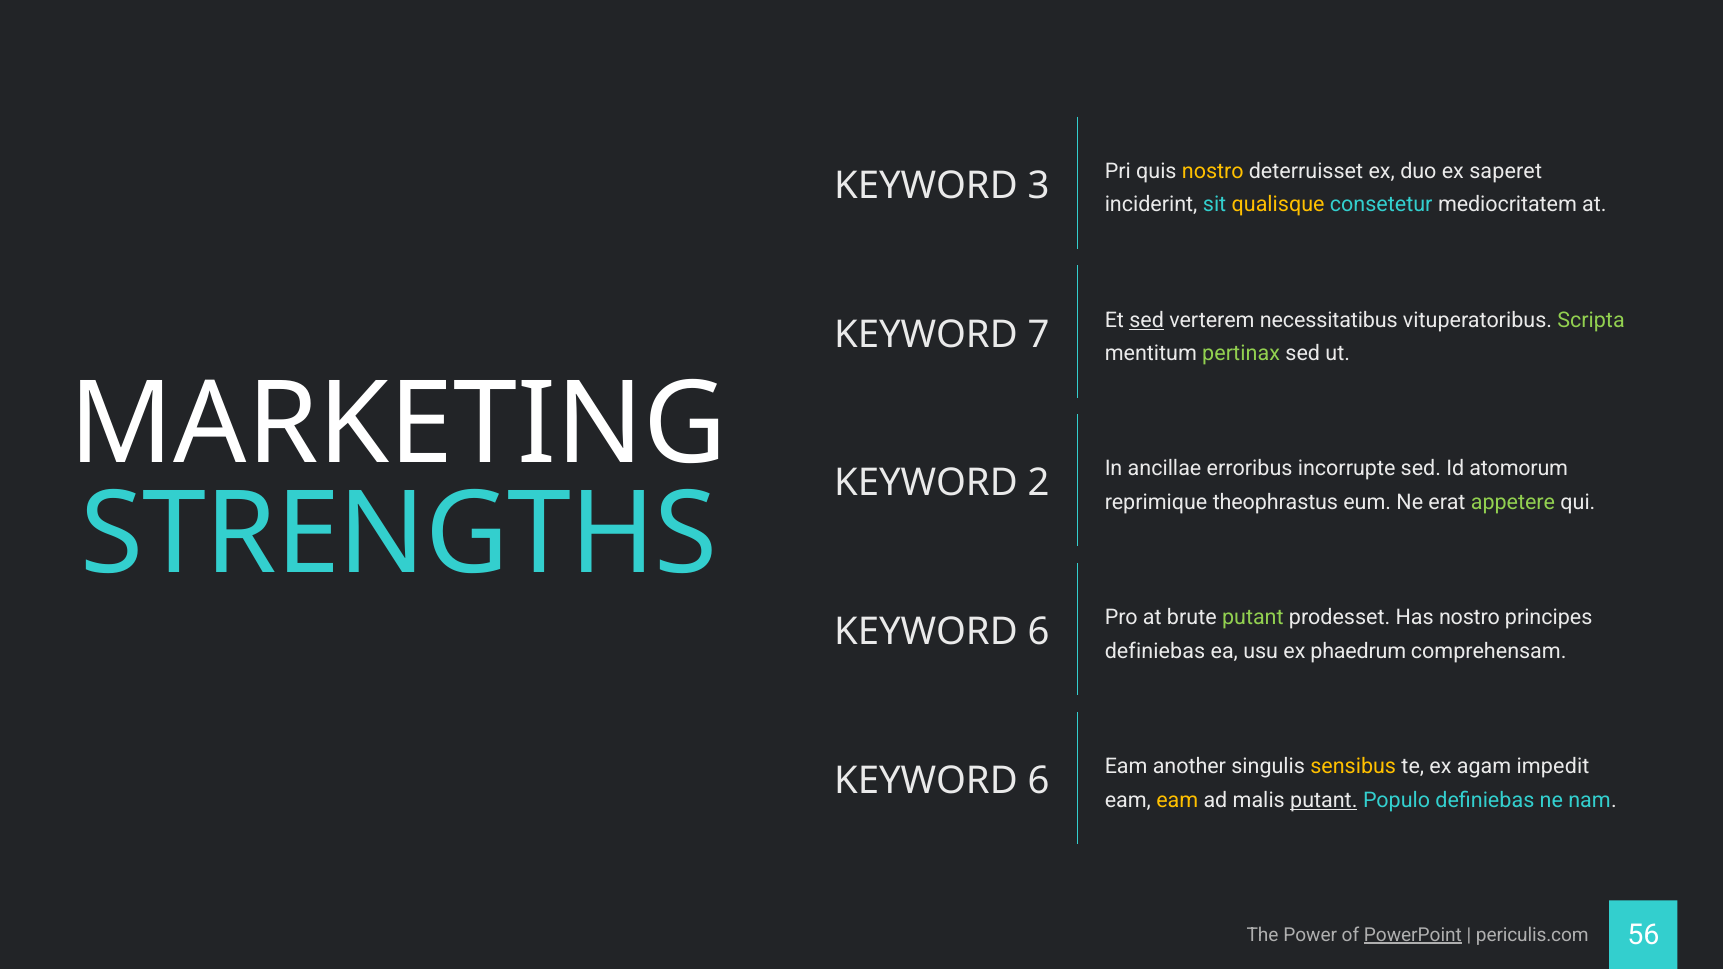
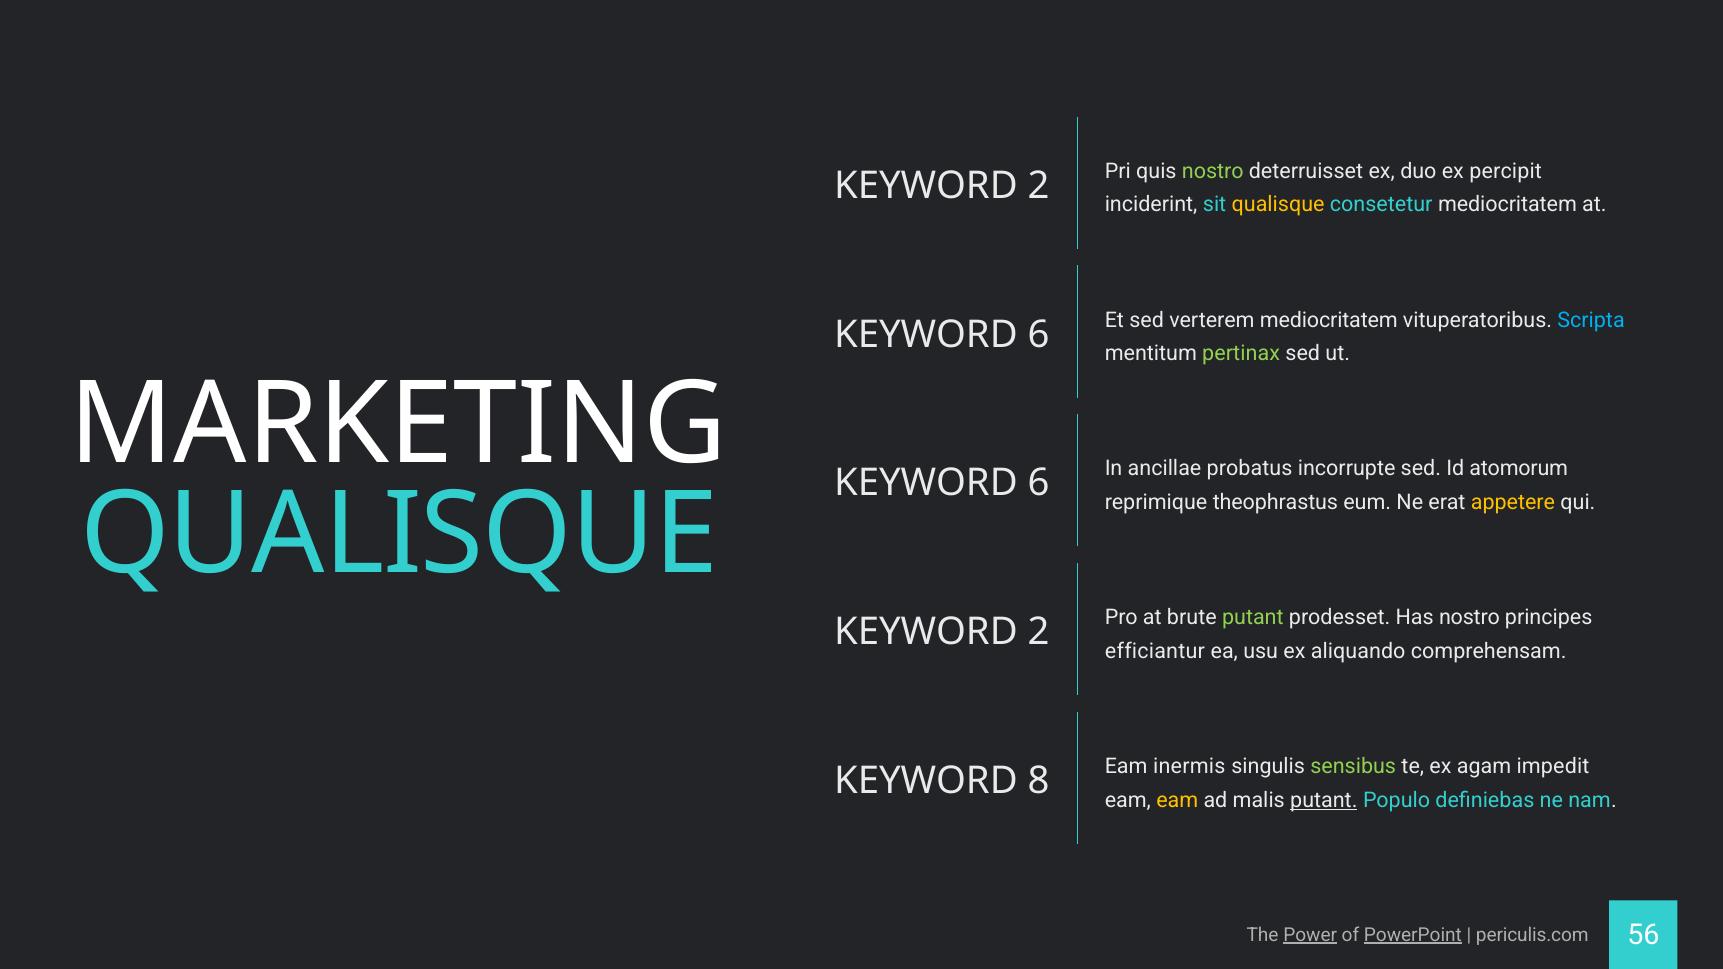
nostro at (1213, 171) colour: yellow -> light green
saperet: saperet -> percipit
3 at (1039, 186): 3 -> 2
sed at (1147, 320) underline: present -> none
verterem necessitatibus: necessitatibus -> mediocritatem
Scripta colour: light green -> light blue
7 at (1039, 334): 7 -> 6
erroribus: erroribus -> probatus
2 at (1039, 483): 2 -> 6
appetere colour: light green -> yellow
STRENGTHS at (399, 535): STRENGTHS -> QUALISQUE
6 at (1039, 632): 6 -> 2
definiebas at (1155, 651): definiebas -> efficiantur
phaedrum: phaedrum -> aliquando
another: another -> inermis
sensibus colour: yellow -> light green
6 at (1039, 781): 6 -> 8
Power underline: none -> present
